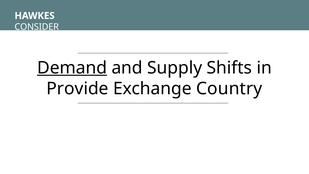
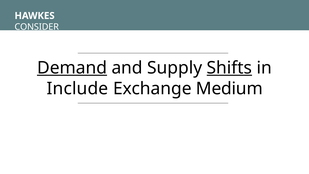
Shifts underline: none -> present
Provide: Provide -> Include
Country: Country -> Medium
